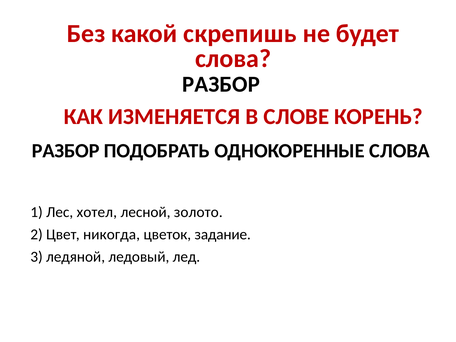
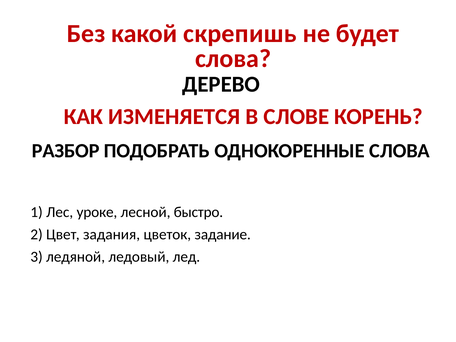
РАЗБОР at (221, 84): РАЗБОР -> ДЕРЕВО
хотел: хотел -> уроке
золото: золото -> быстро
никогда: никогда -> задания
